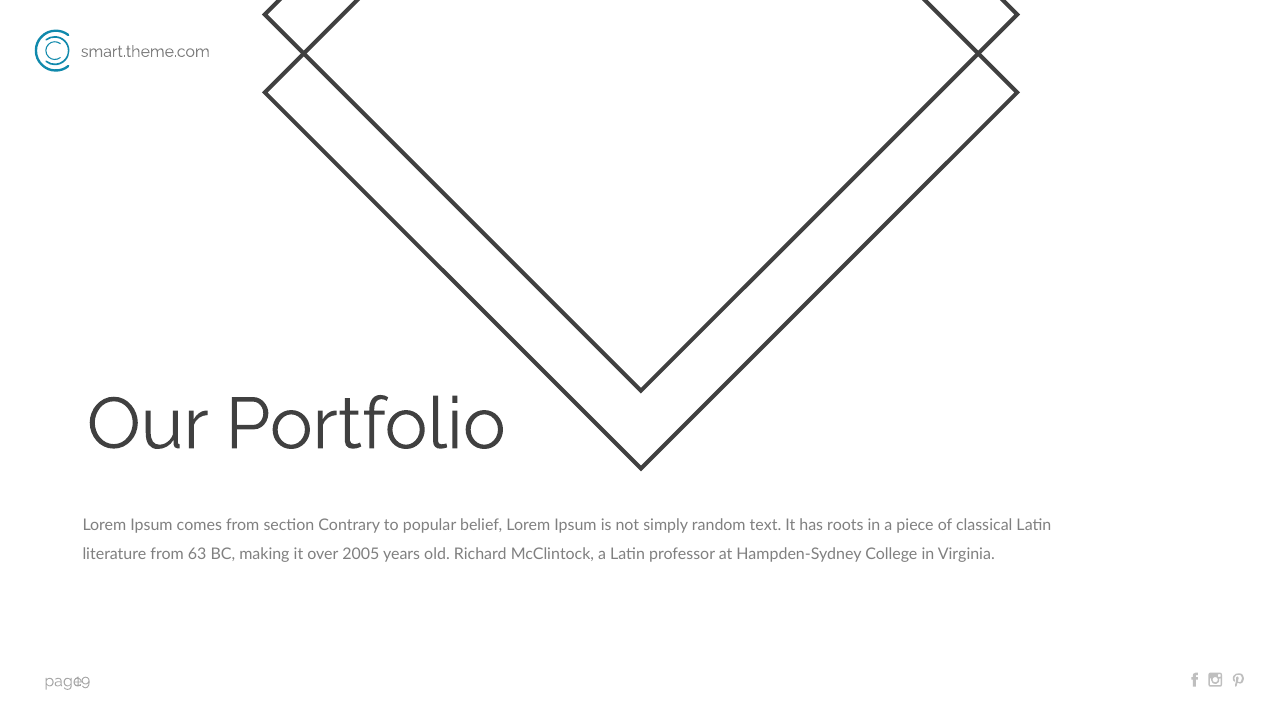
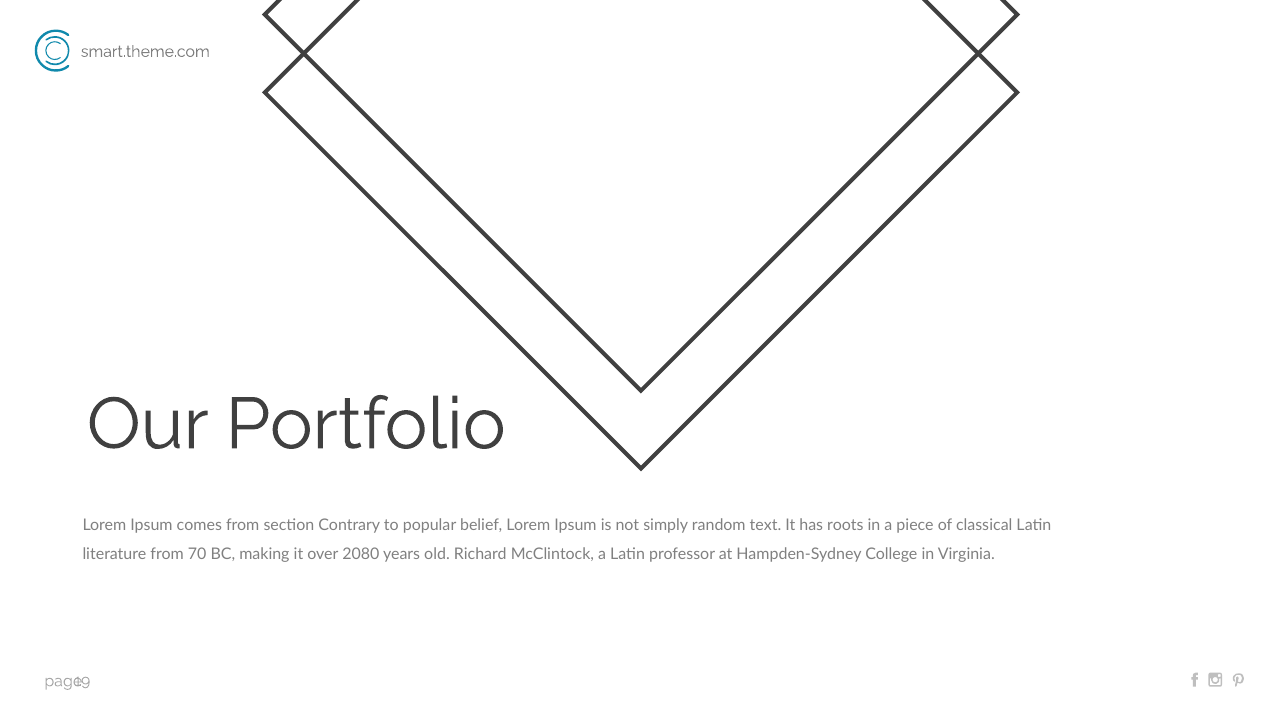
63: 63 -> 70
2005: 2005 -> 2080
